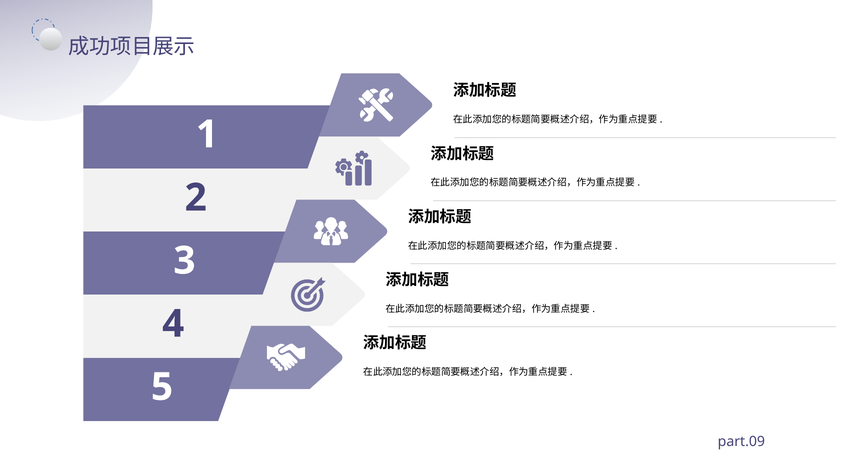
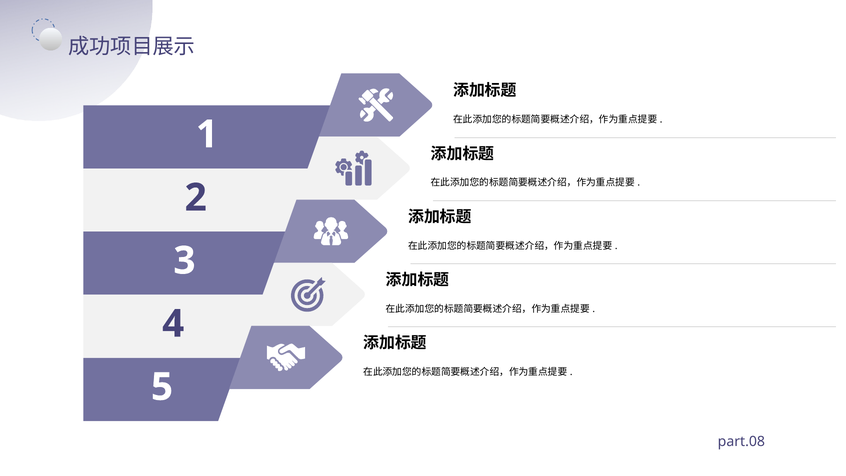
part.09: part.09 -> part.08
